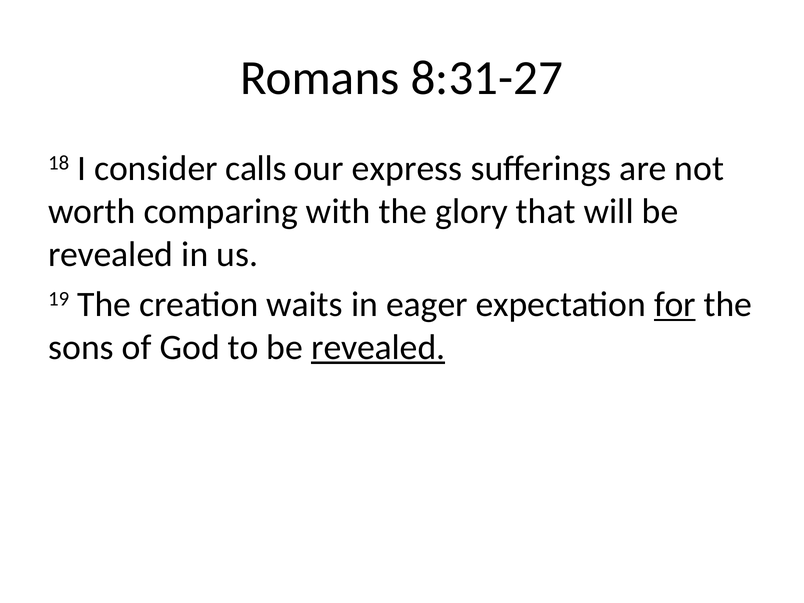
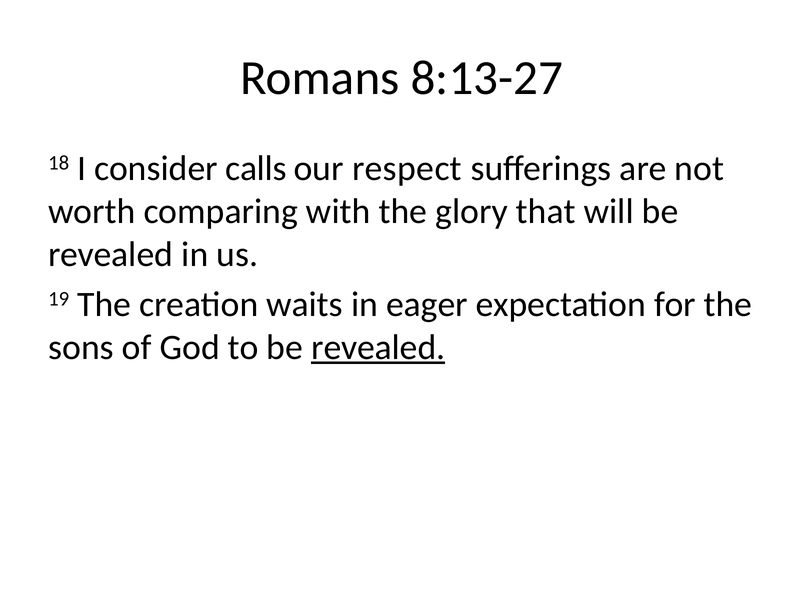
8:31-27: 8:31-27 -> 8:13-27
express: express -> respect
for underline: present -> none
